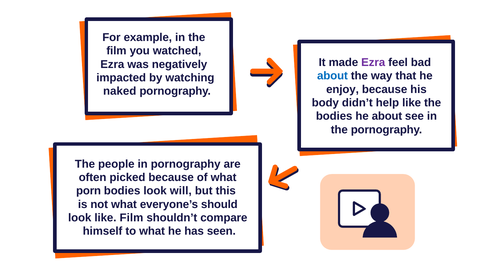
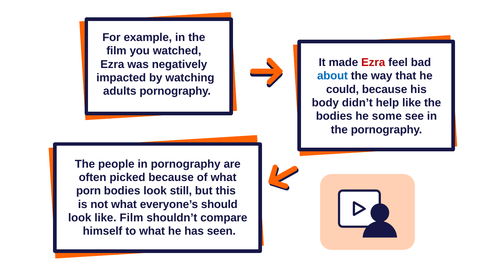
Ezra at (373, 62) colour: purple -> red
enjoy: enjoy -> could
naked: naked -> adults
he about: about -> some
will: will -> still
